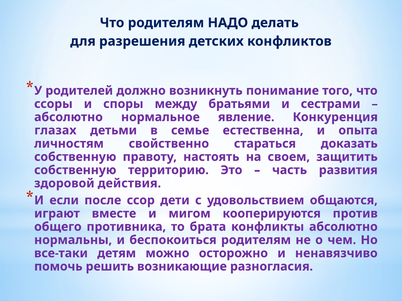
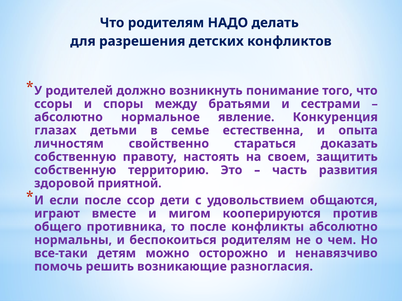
действия: действия -> приятной
то брата: брата -> после
